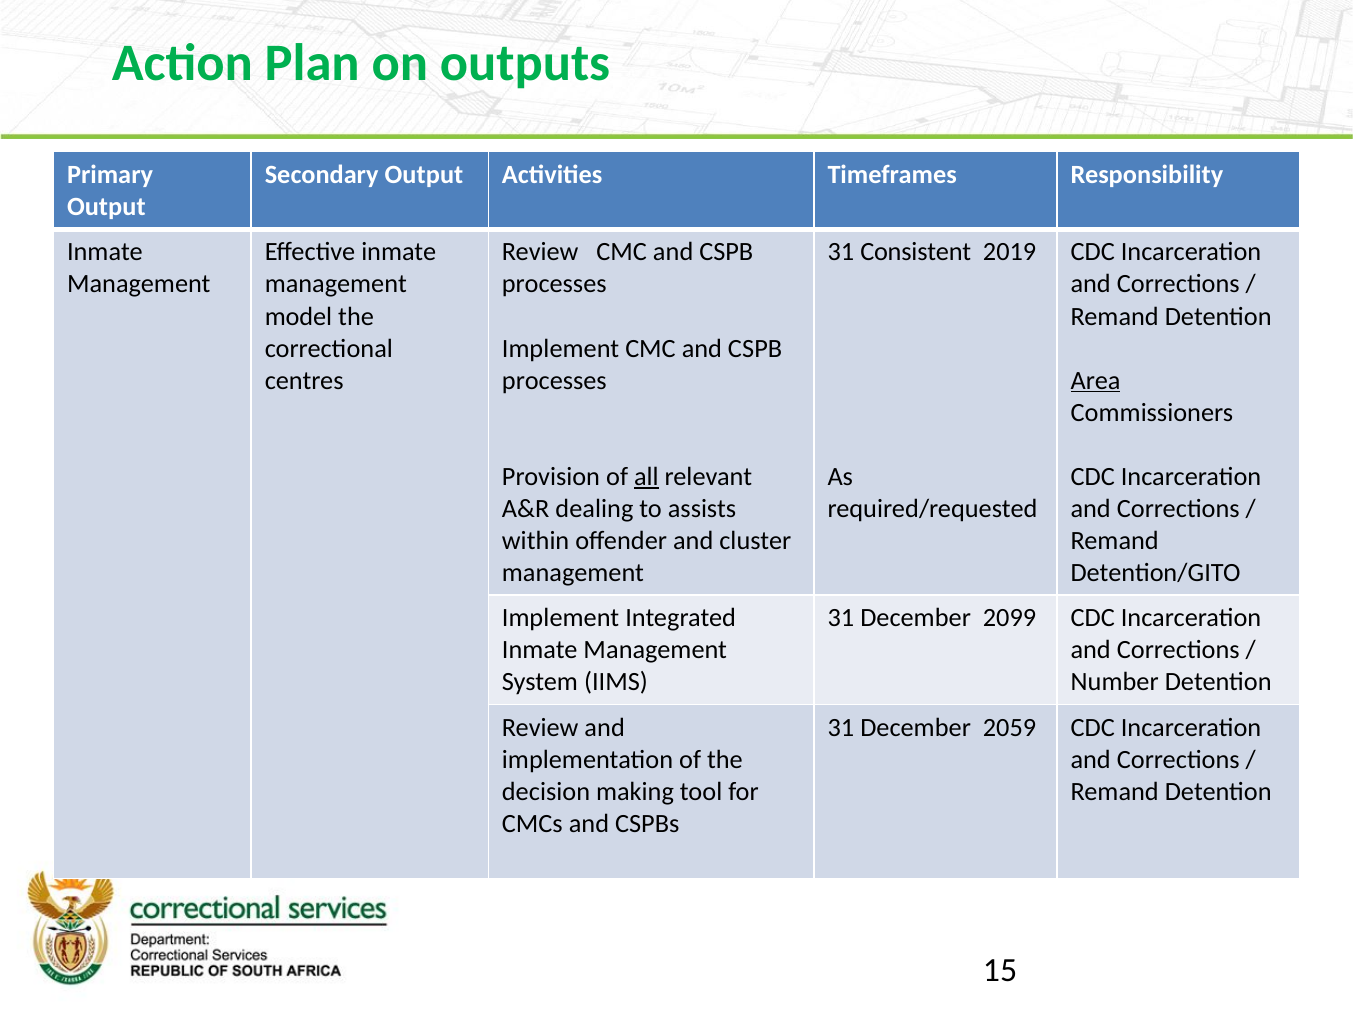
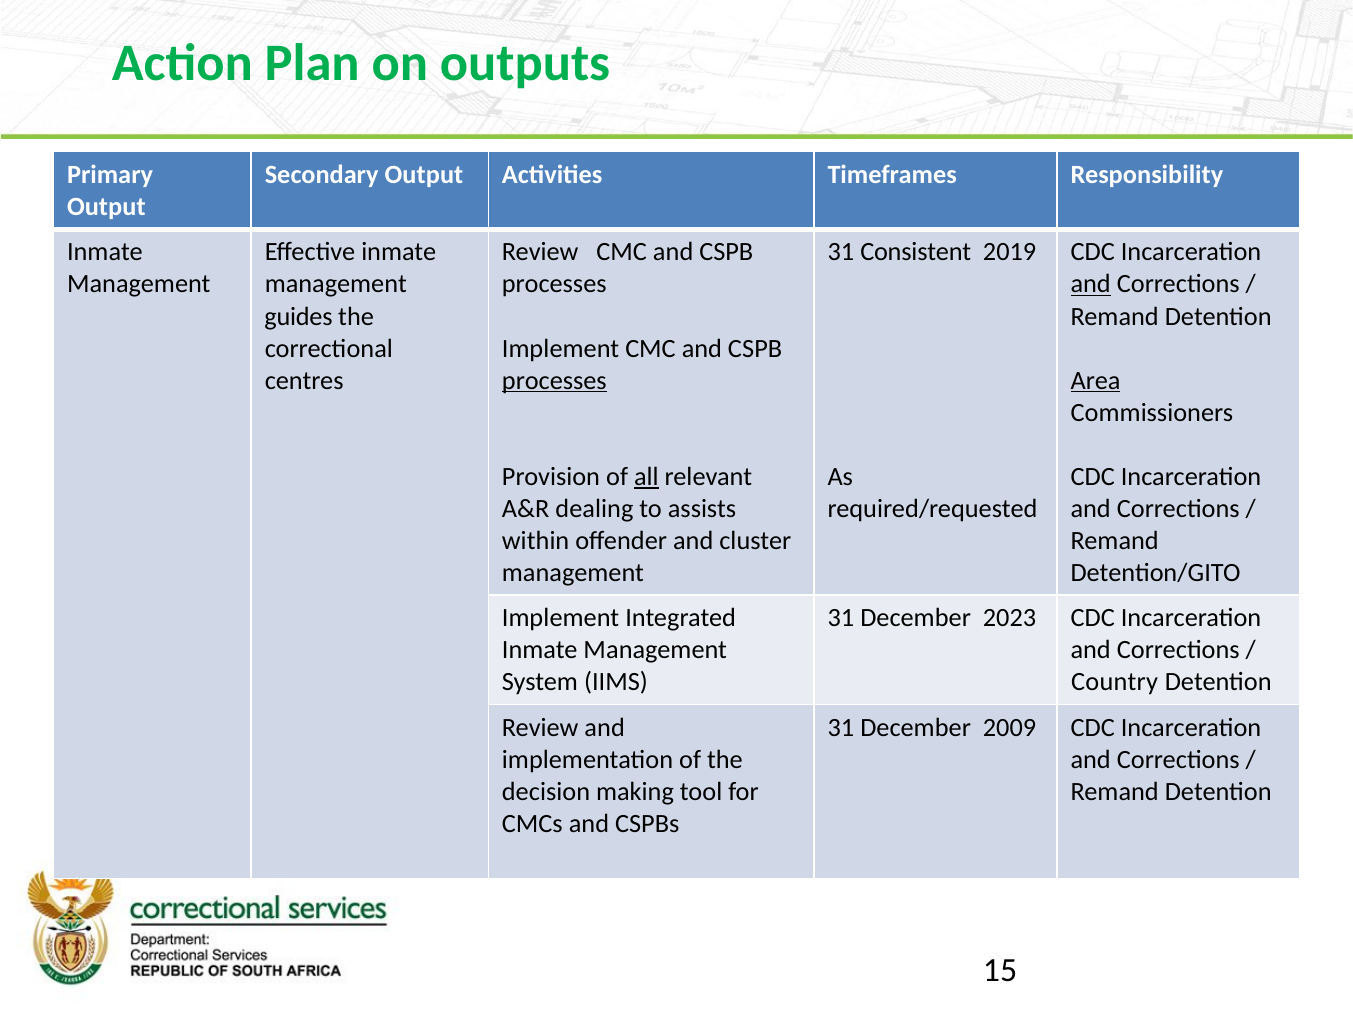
and at (1091, 284) underline: none -> present
model: model -> guides
processes at (554, 380) underline: none -> present
2099: 2099 -> 2023
Number: Number -> Country
2059: 2059 -> 2009
